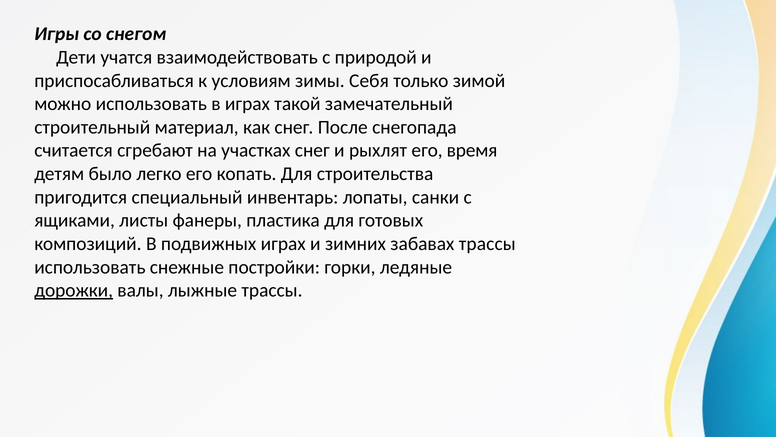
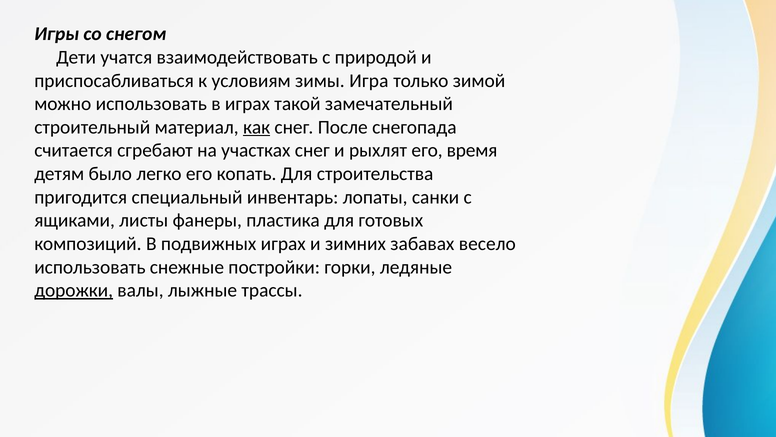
Себя: Себя -> Игра
как underline: none -> present
забавах трассы: трассы -> весело
